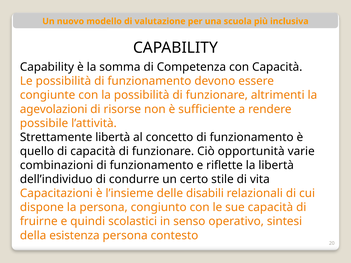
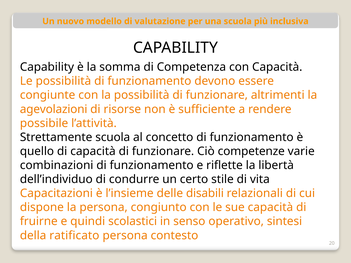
Strettamente libertà: libertà -> scuola
opportunità: opportunità -> competenze
esistenza: esistenza -> ratificato
